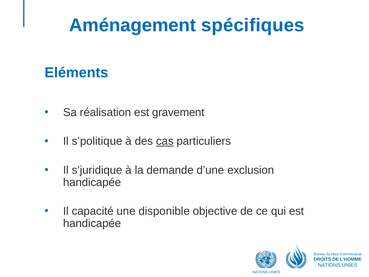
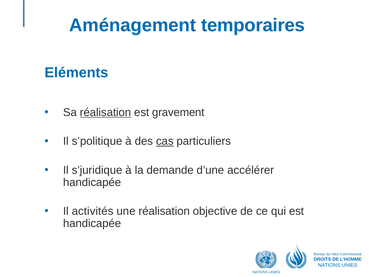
spécifiques: spécifiques -> temporaires
réalisation at (106, 112) underline: none -> present
exclusion: exclusion -> accélérer
capacité: capacité -> activités
une disponible: disponible -> réalisation
